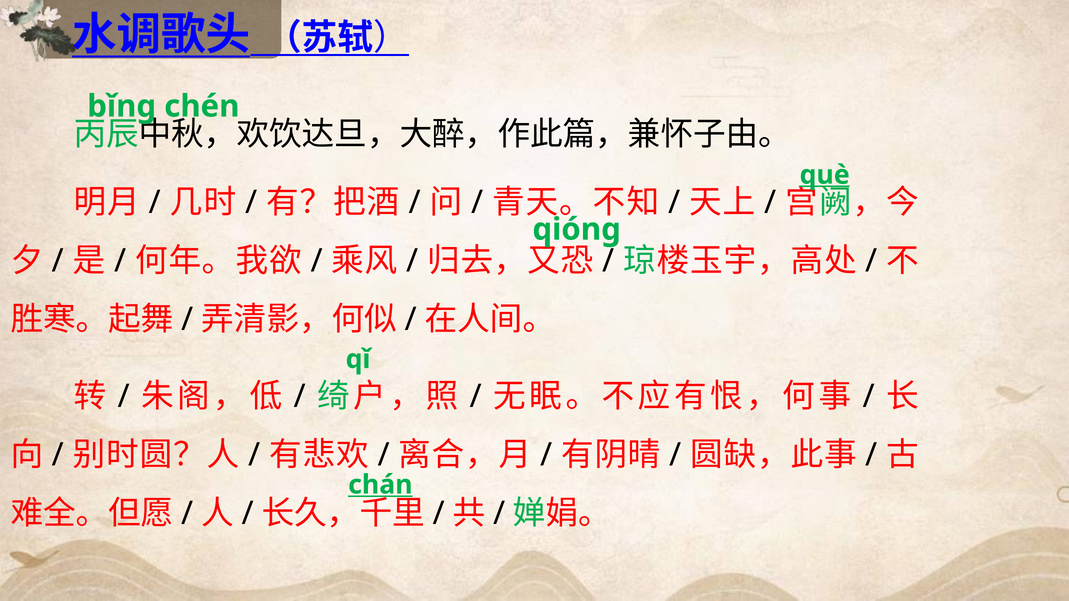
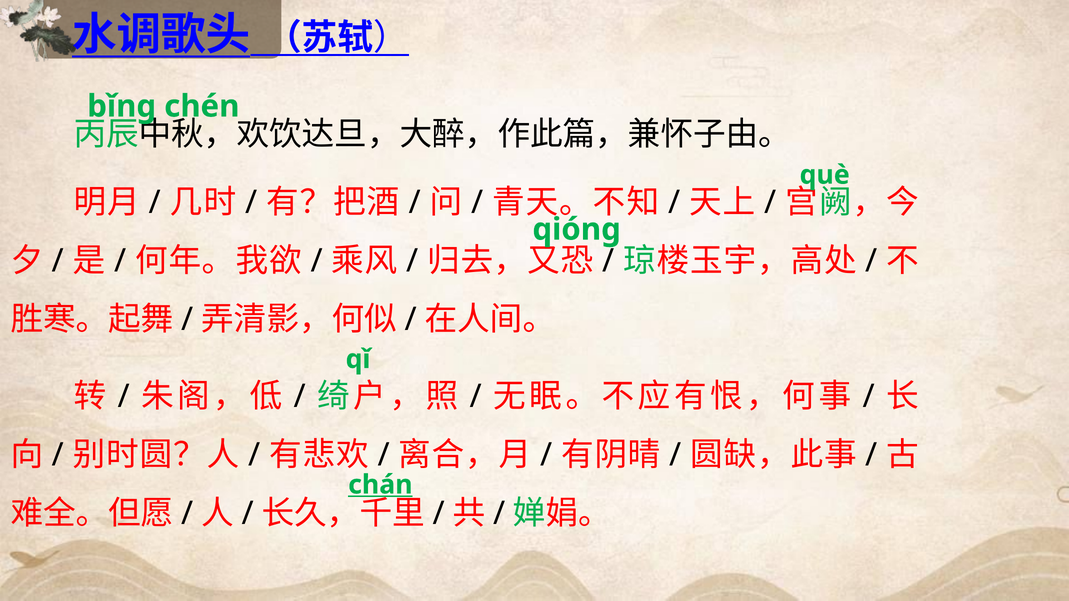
què underline: present -> none
